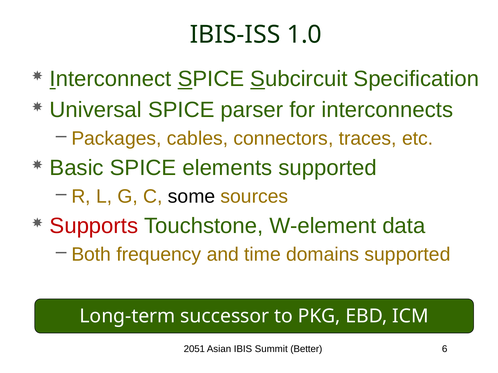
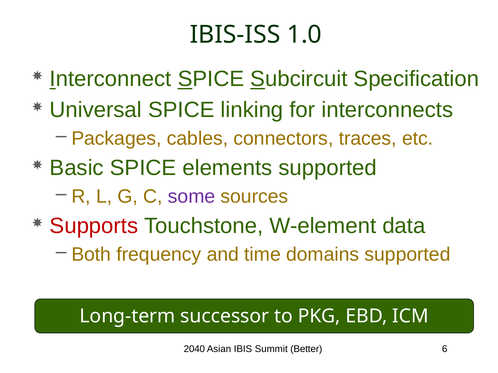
parser: parser -> linking
some colour: black -> purple
2051: 2051 -> 2040
